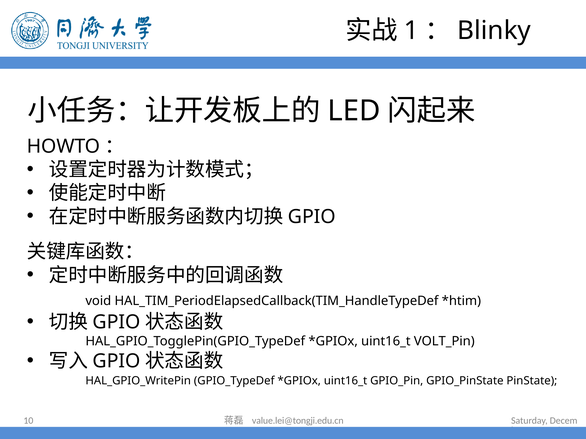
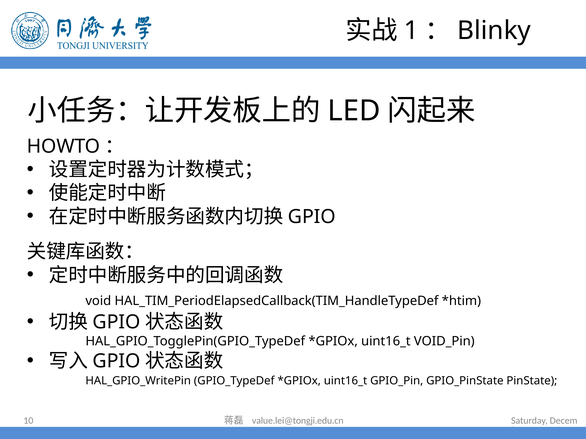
VOLT_Pin: VOLT_Pin -> VOID_Pin
